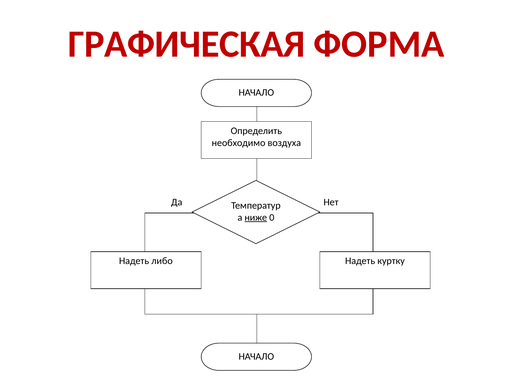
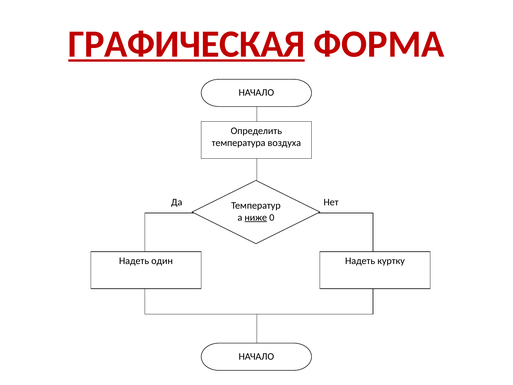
ГРАФИЧЕСКАЯ underline: none -> present
необходимо: необходимо -> температура
либо: либо -> один
